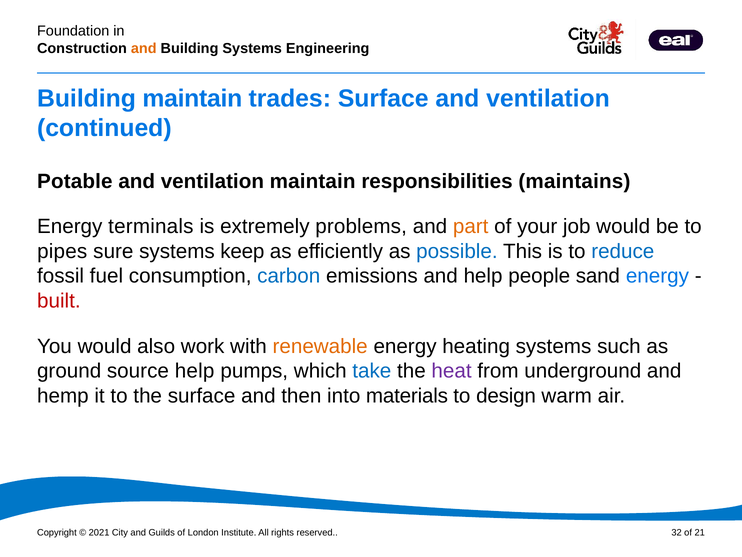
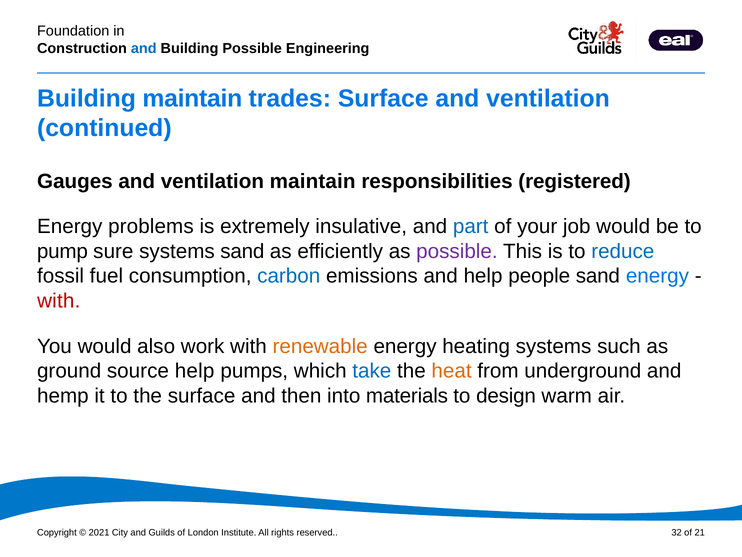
and at (144, 48) colour: orange -> blue
Building Systems: Systems -> Possible
Potable: Potable -> Gauges
maintains: maintains -> registered
terminals: terminals -> problems
problems: problems -> insulative
part colour: orange -> blue
pipes: pipes -> pump
systems keep: keep -> sand
possible at (457, 251) colour: blue -> purple
built at (59, 301): built -> with
heat colour: purple -> orange
